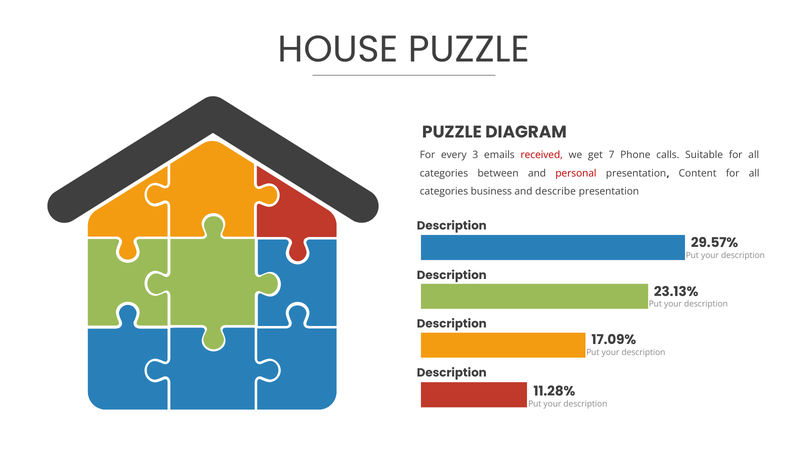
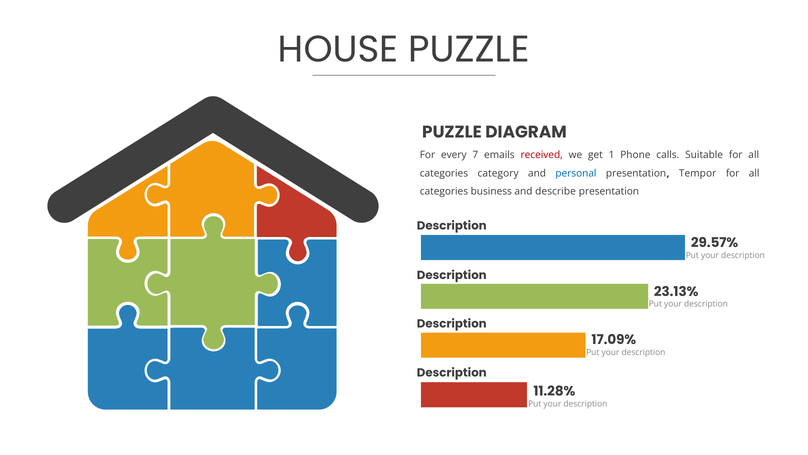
3: 3 -> 7
7: 7 -> 1
between: between -> category
personal colour: red -> blue
Content: Content -> Tempor
